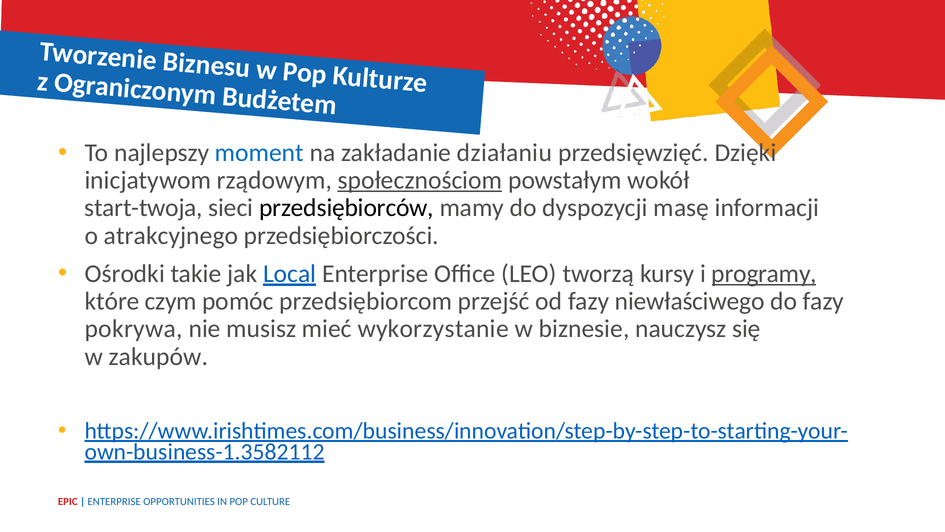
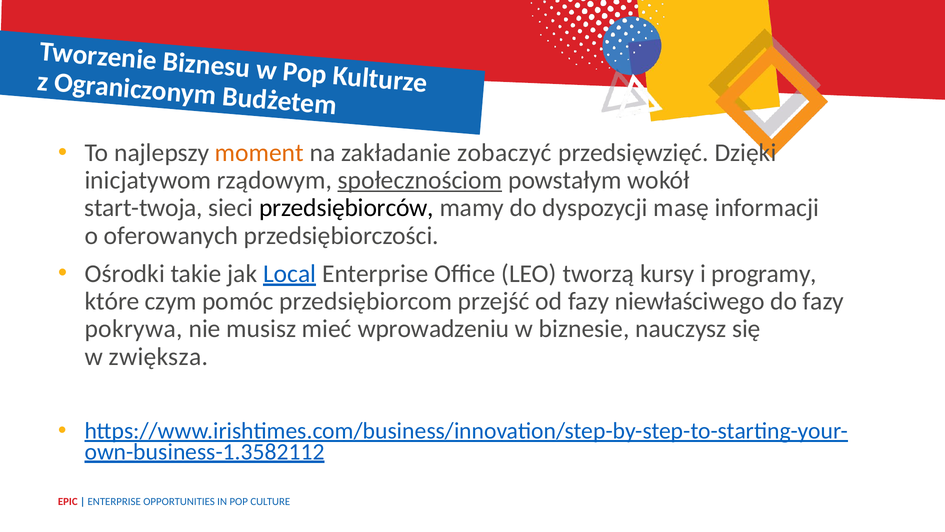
moment colour: blue -> orange
działaniu: działaniu -> zobaczyć
atrakcyjnego: atrakcyjnego -> oferowanych
programy underline: present -> none
wykorzystanie: wykorzystanie -> wprowadzeniu
zakupów: zakupów -> zwiększa
